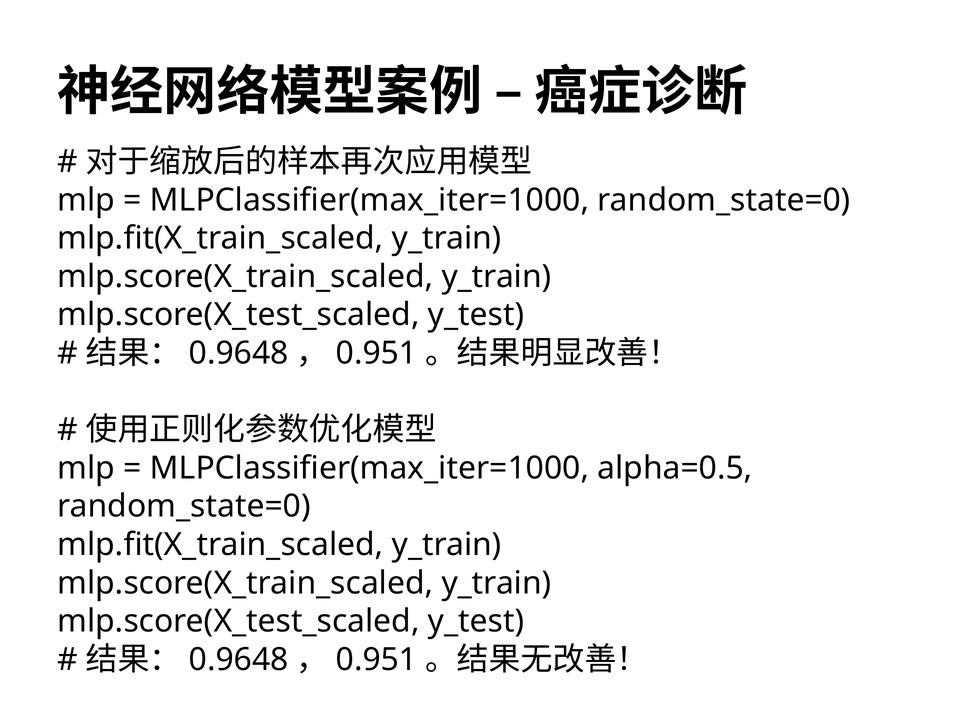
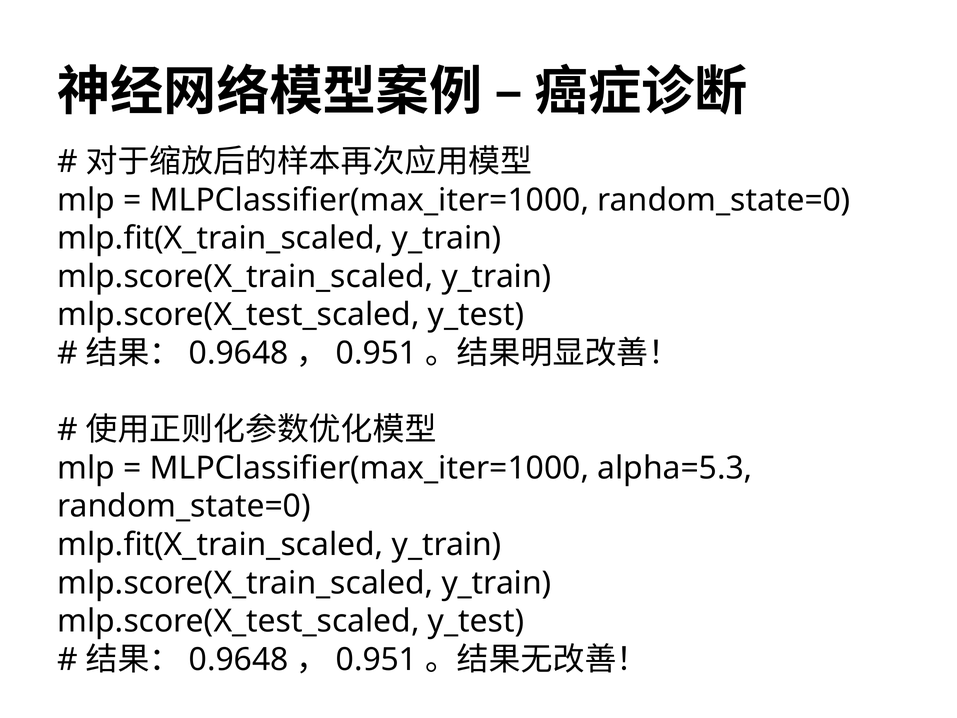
alpha=0.5: alpha=0.5 -> alpha=5.3
